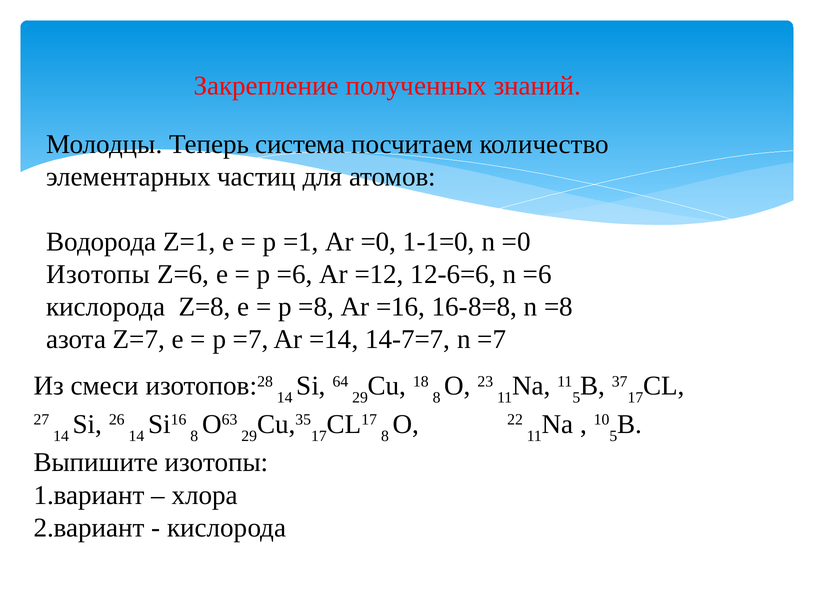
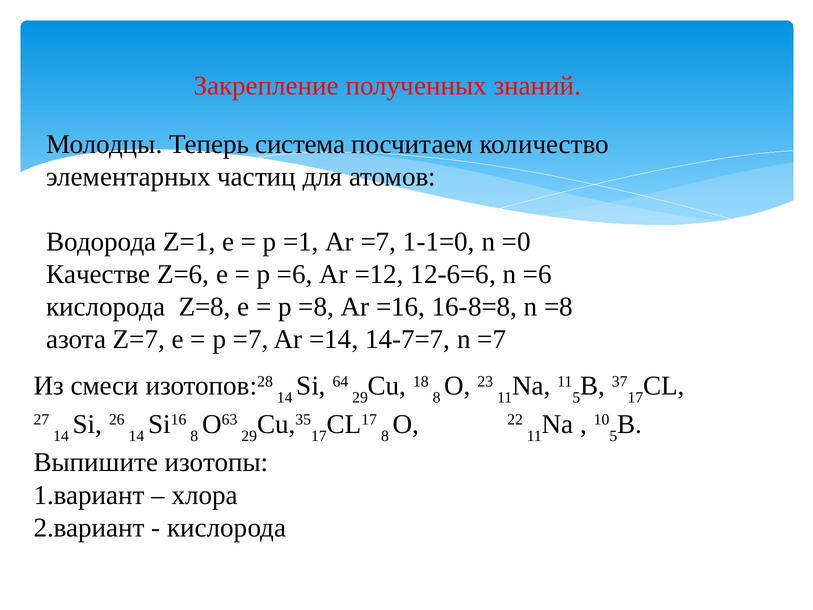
Ar =0: =0 -> =7
Изотопы at (98, 274): Изотопы -> Качестве
